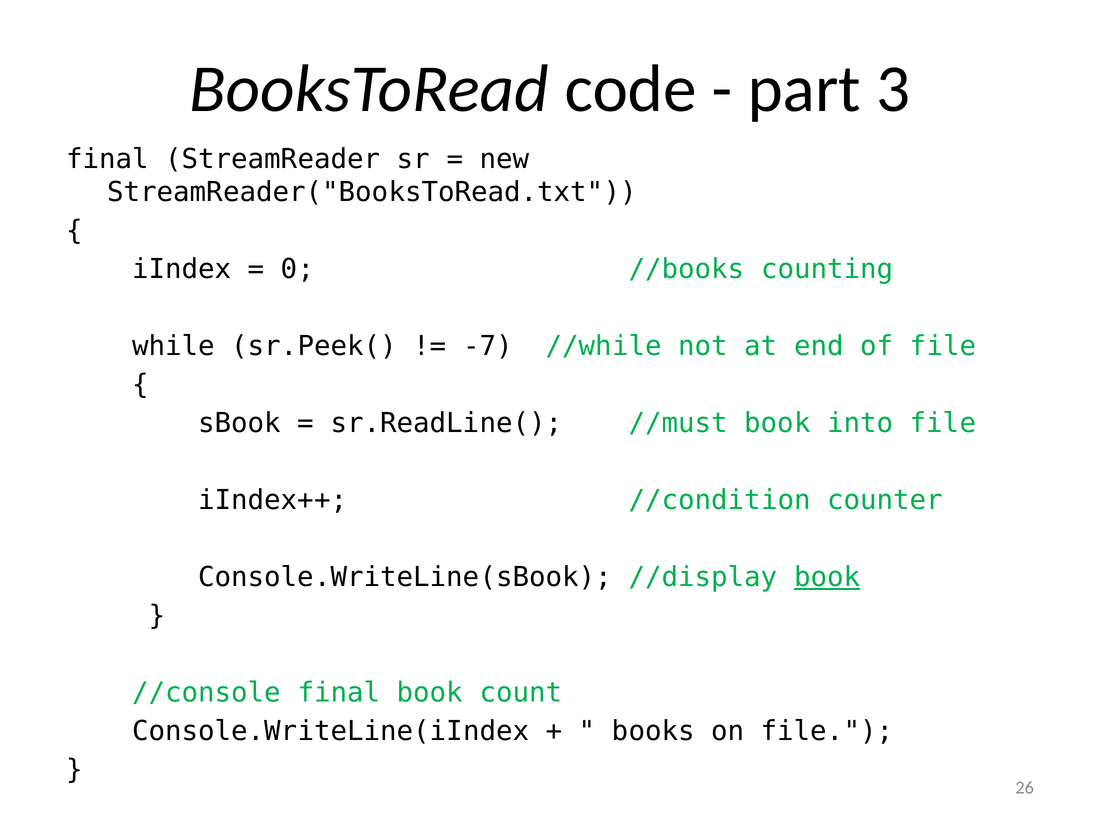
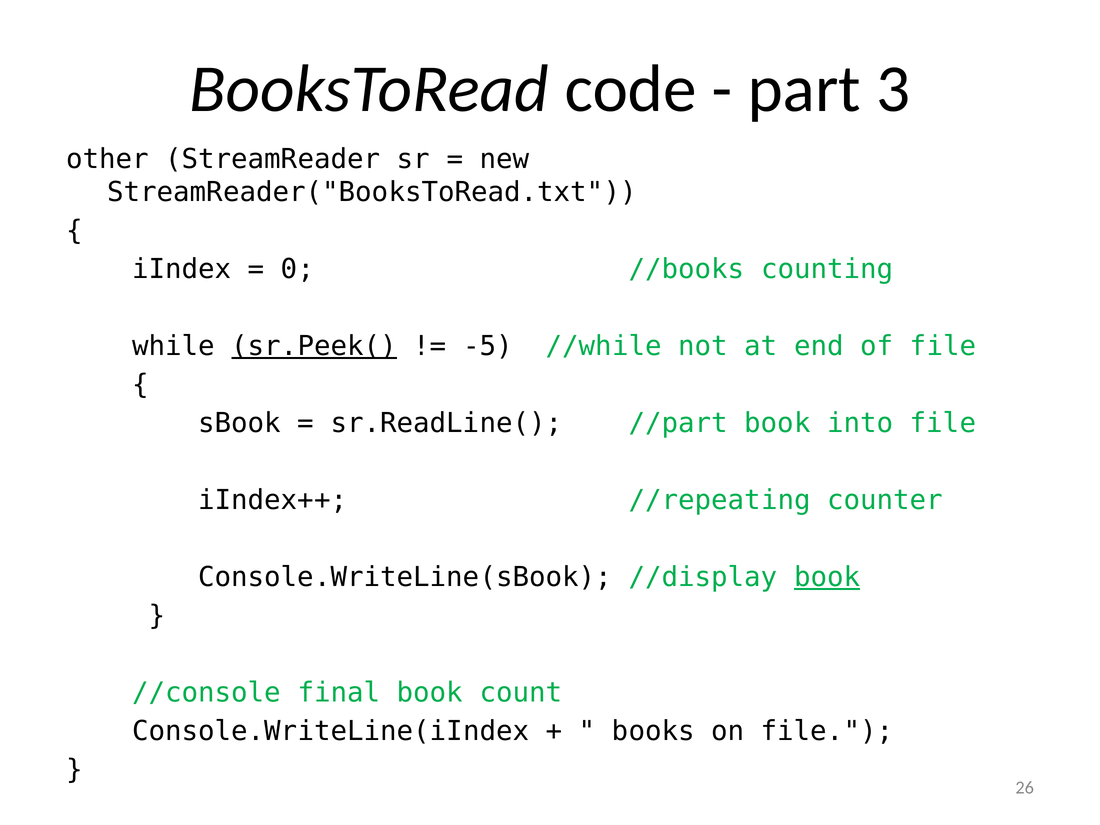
final at (107, 159): final -> other
sr.Peek( underline: none -> present
-7: -7 -> -5
//must: //must -> //part
//condition: //condition -> //repeating
